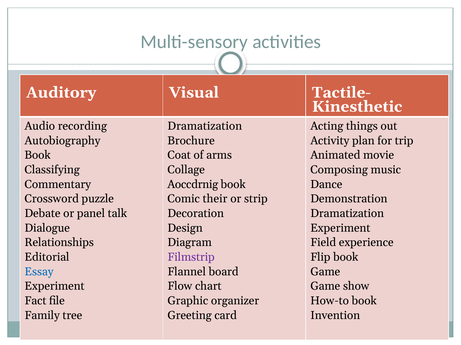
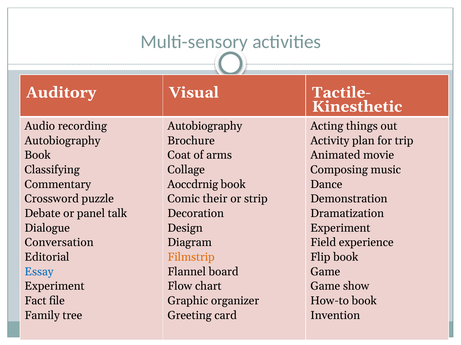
Dramatization at (205, 126): Dramatization -> Autobiography
Relationships: Relationships -> Conversation
Filmstrip colour: purple -> orange
